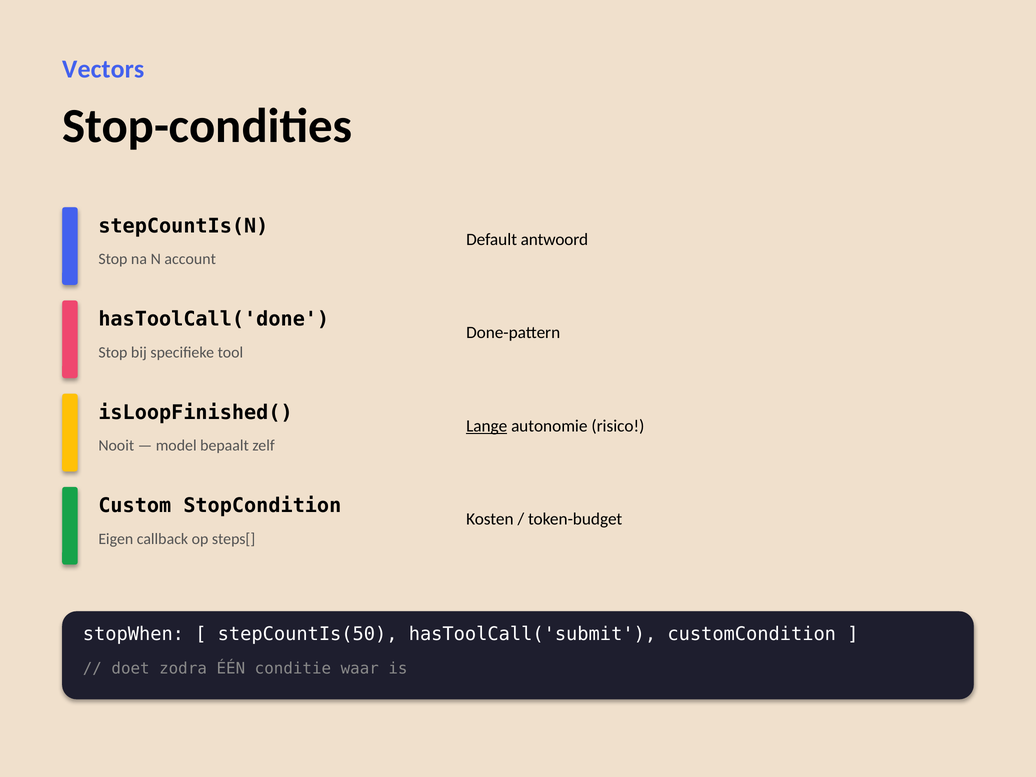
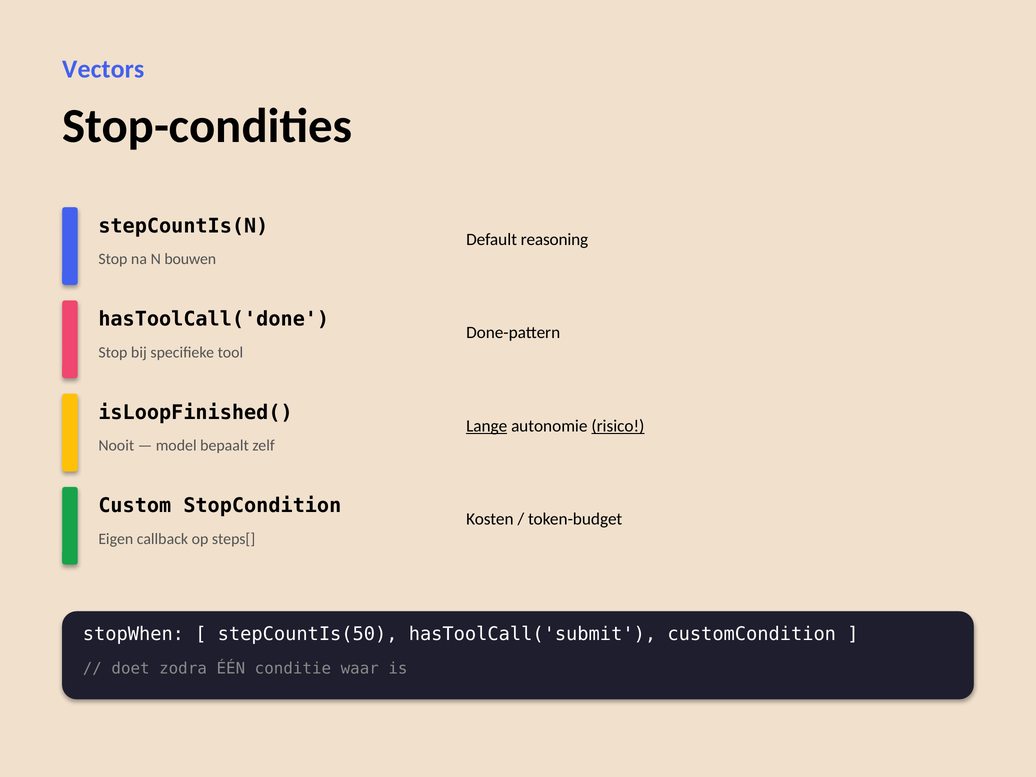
antwoord: antwoord -> reasoning
account: account -> bouwen
risico underline: none -> present
